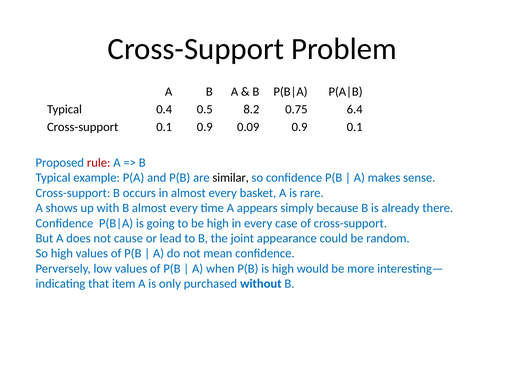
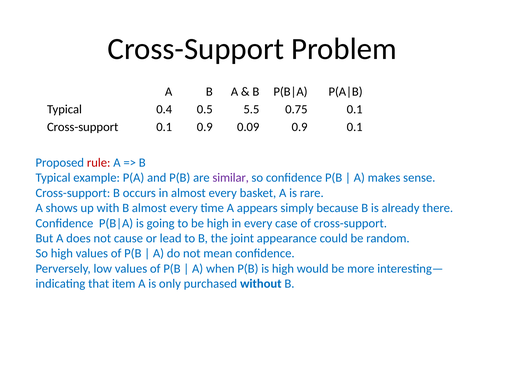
8.2: 8.2 -> 5.5
0.75 6.4: 6.4 -> 0.1
similar colour: black -> purple
